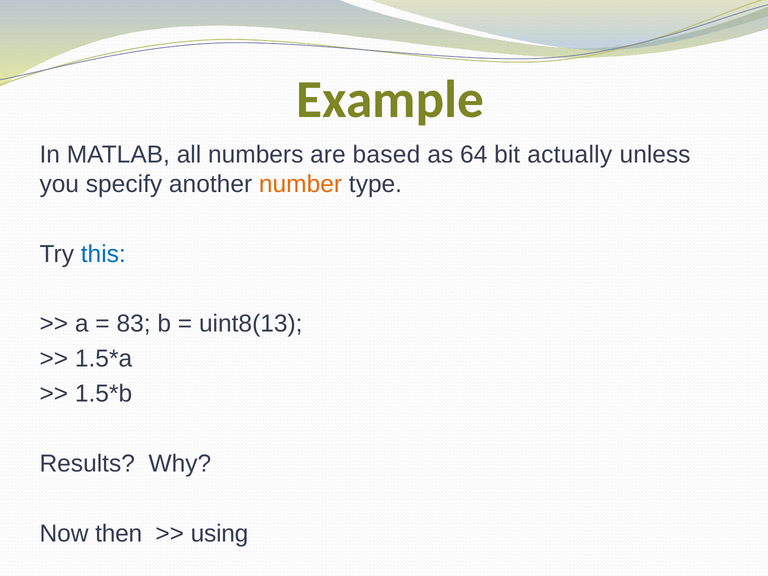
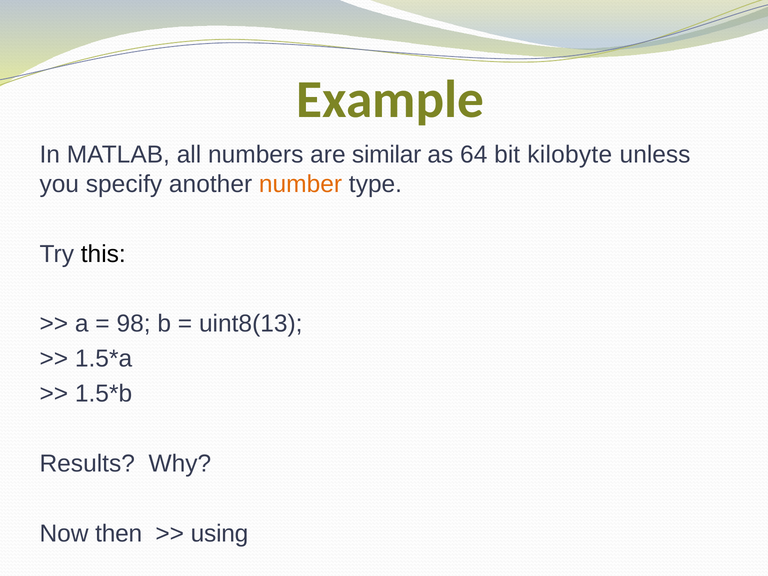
based: based -> similar
actually: actually -> kilobyte
this colour: blue -> black
83: 83 -> 98
